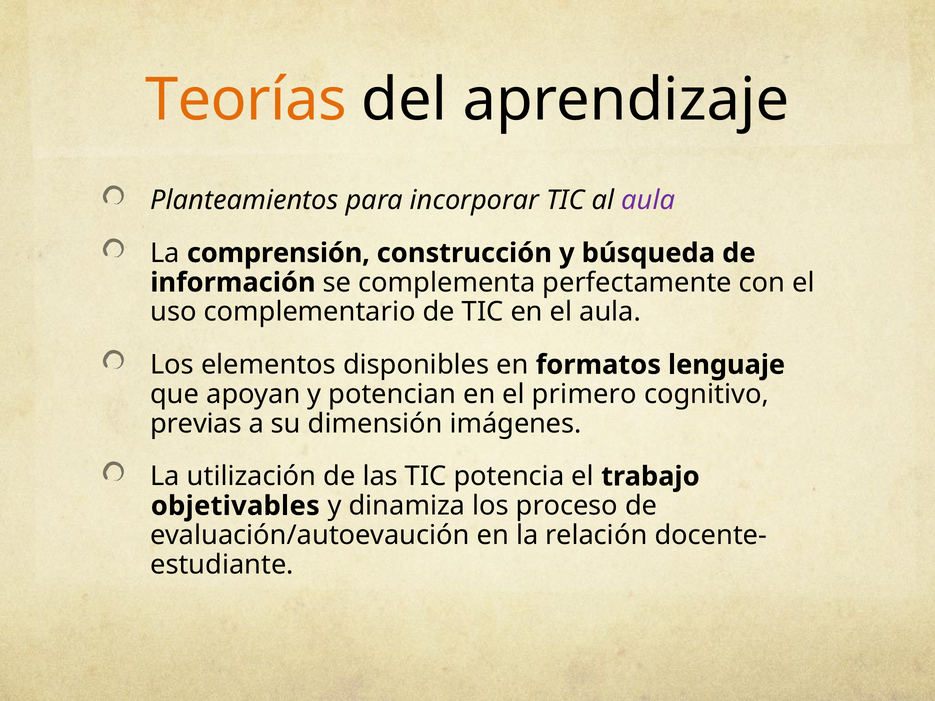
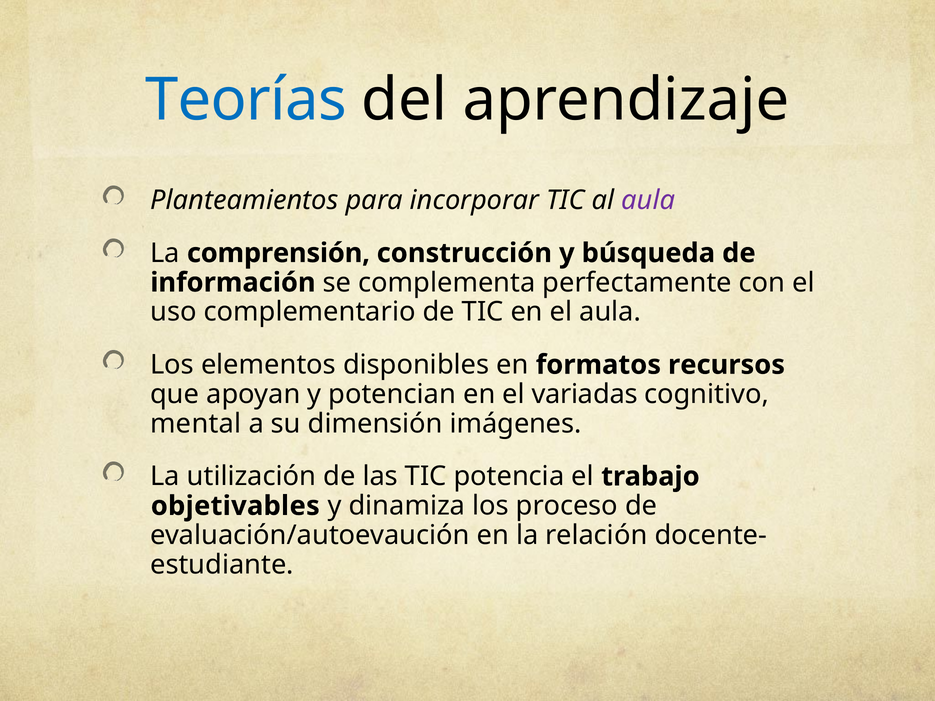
Teorías colour: orange -> blue
lenguaje: lenguaje -> recursos
primero: primero -> variadas
previas: previas -> mental
